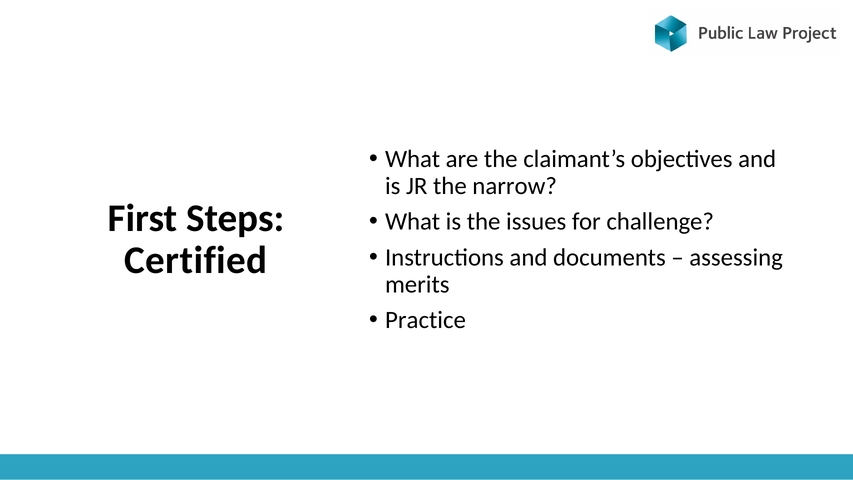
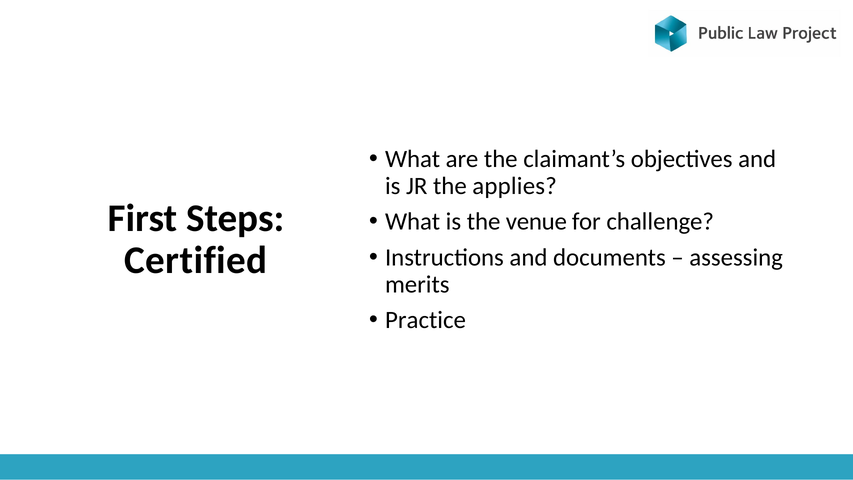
narrow: narrow -> applies
issues: issues -> venue
